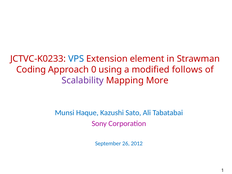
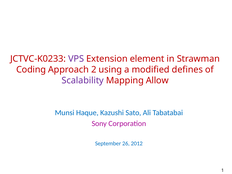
VPS colour: blue -> purple
0: 0 -> 2
follows: follows -> defines
More: More -> Allow
